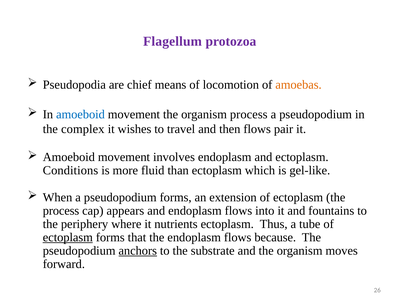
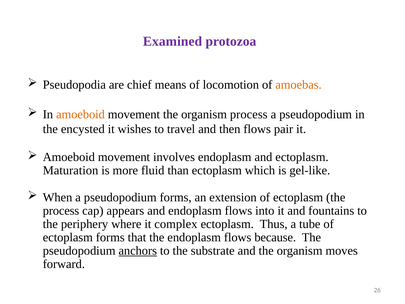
Flagellum: Flagellum -> Examined
amoeboid at (80, 114) colour: blue -> orange
complex: complex -> encysted
Conditions: Conditions -> Maturation
nutrients: nutrients -> complex
ectoplasm at (68, 237) underline: present -> none
